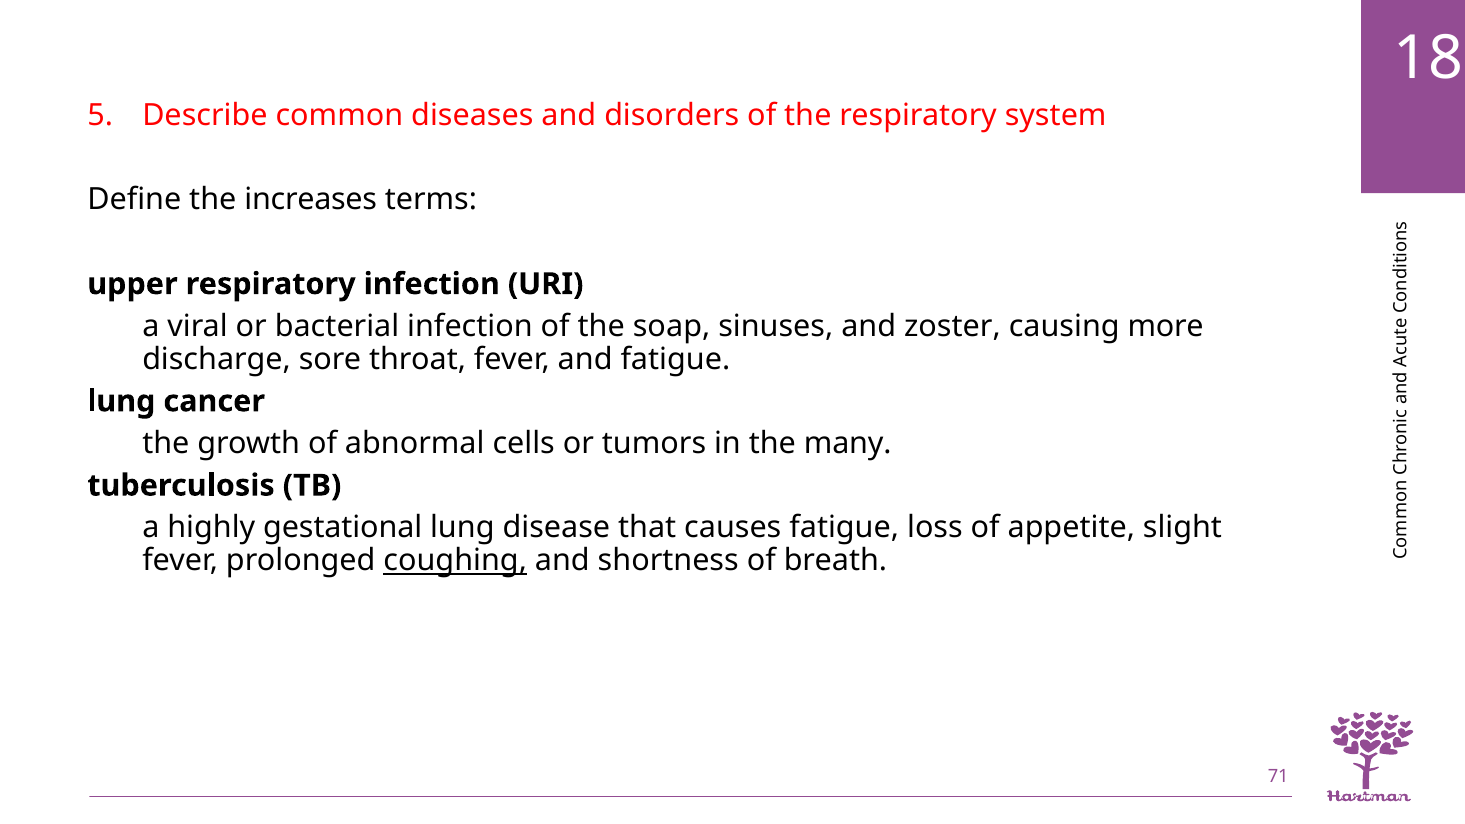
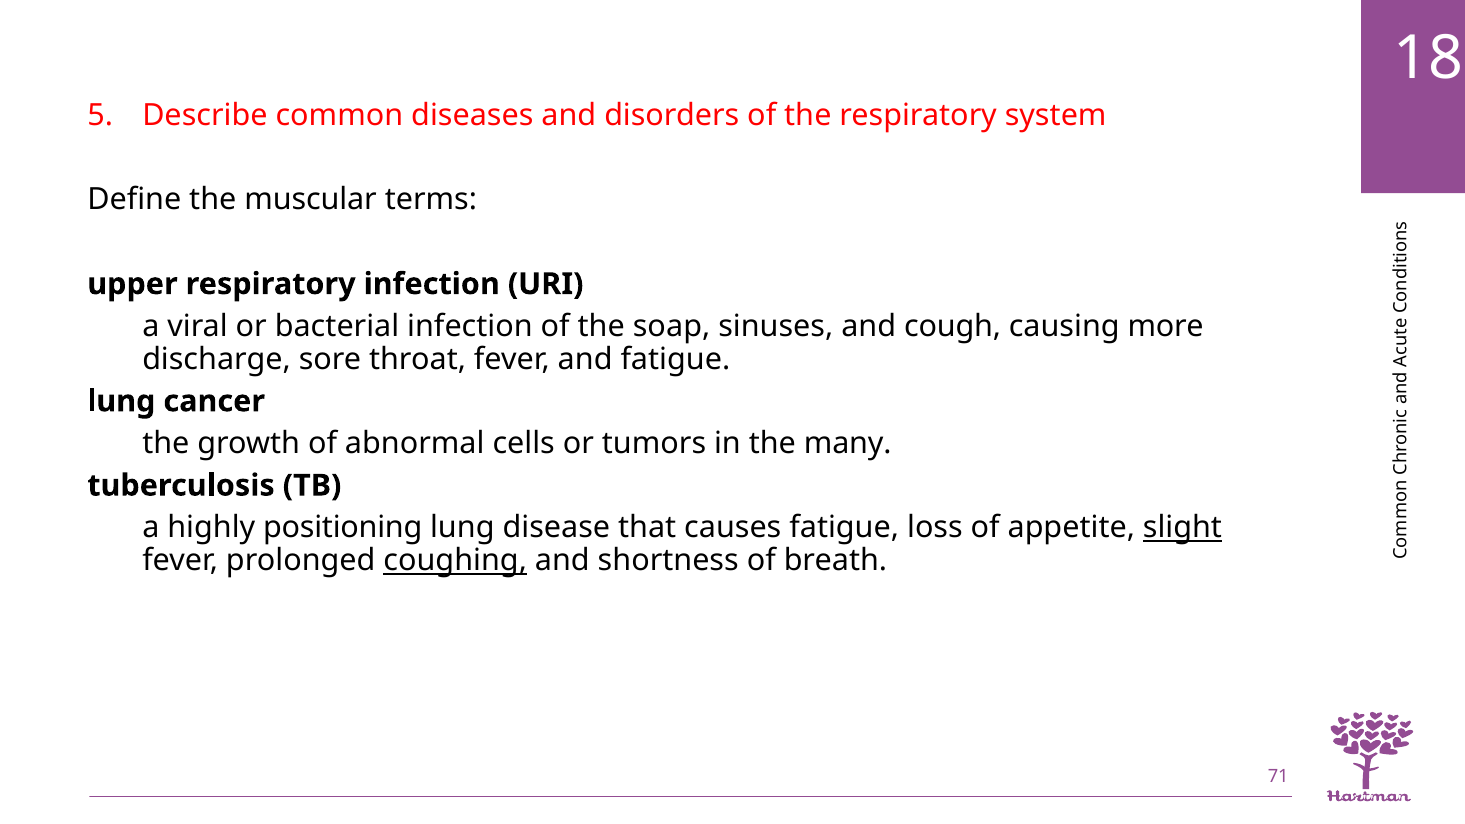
increases: increases -> muscular
zoster: zoster -> cough
gestational: gestational -> positioning
slight underline: none -> present
